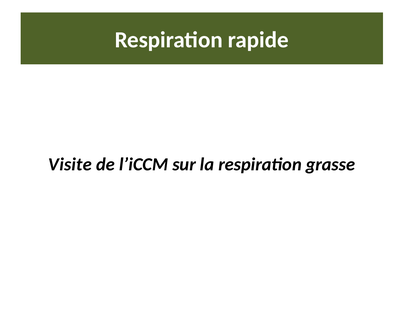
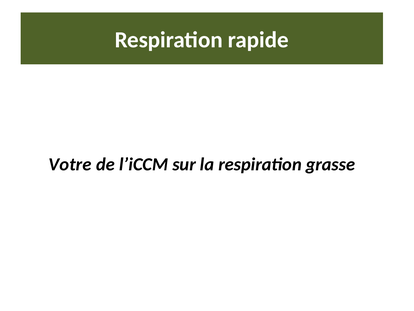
Visite: Visite -> Votre
